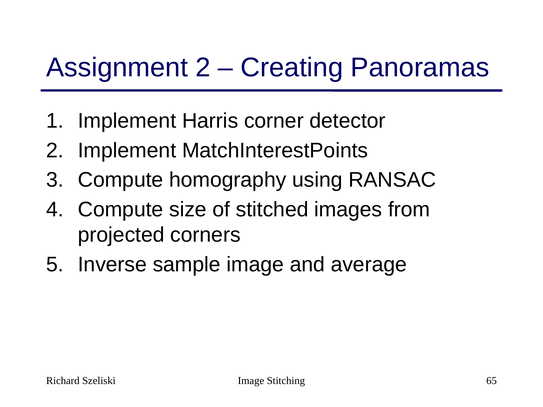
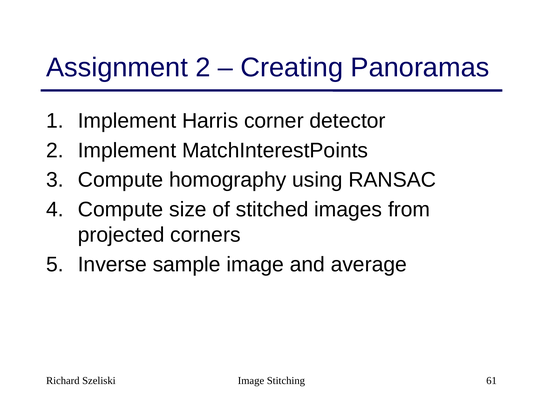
65: 65 -> 61
